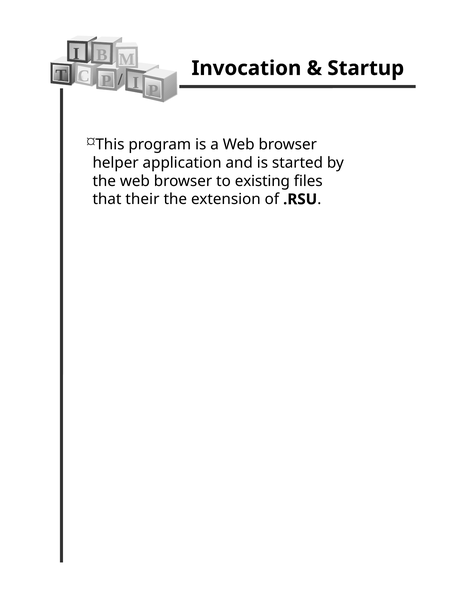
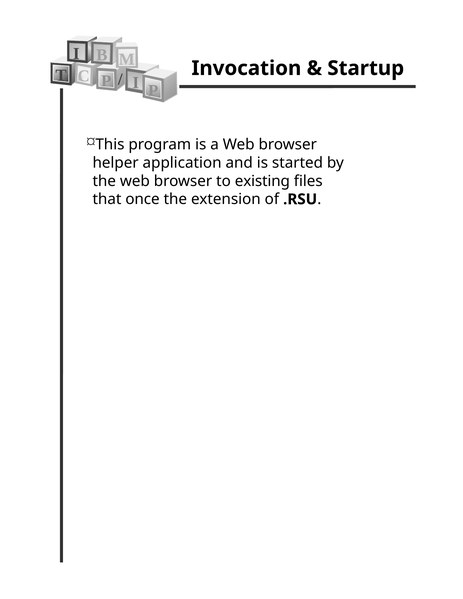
their: their -> once
